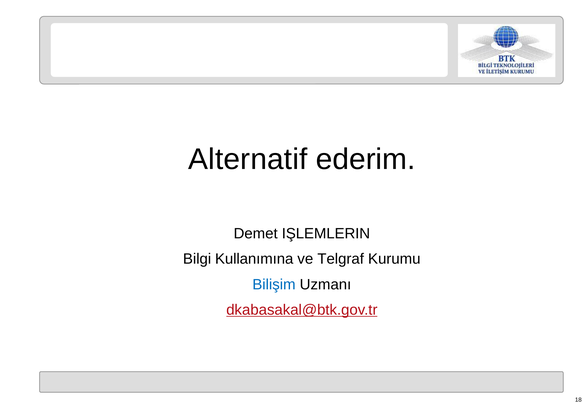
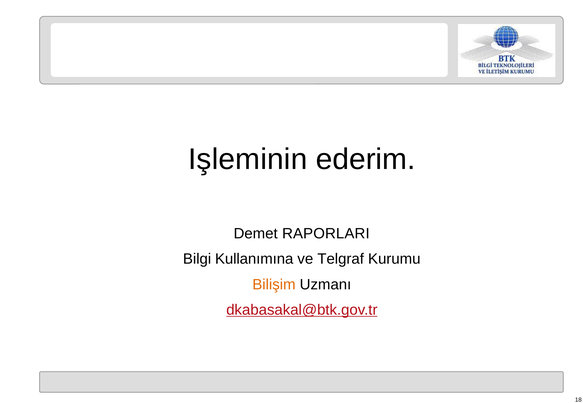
Alternatif: Alternatif -> Işleminin
IŞLEMLERIN: IŞLEMLERIN -> RAPORLARI
Bilişim colour: blue -> orange
